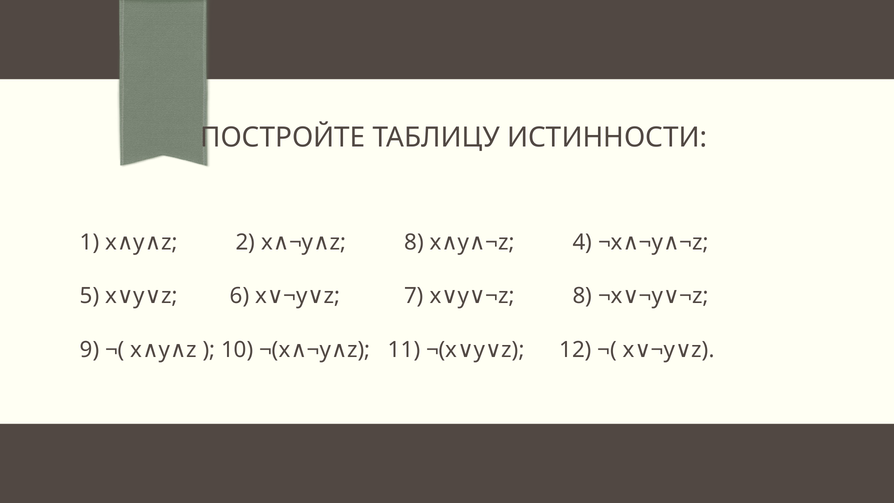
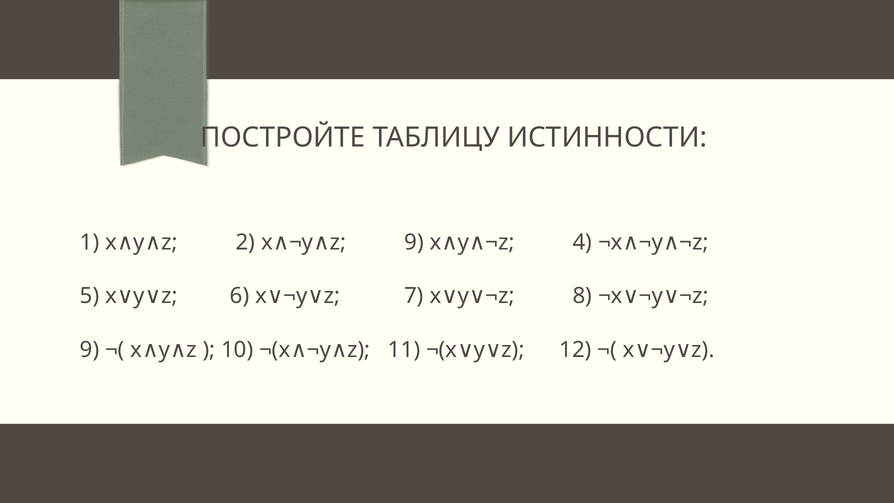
8 at (414, 242): 8 -> 9
